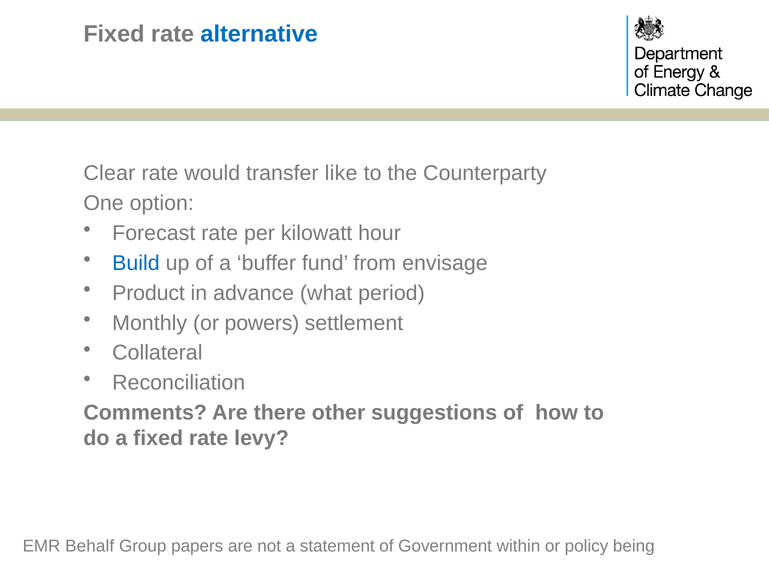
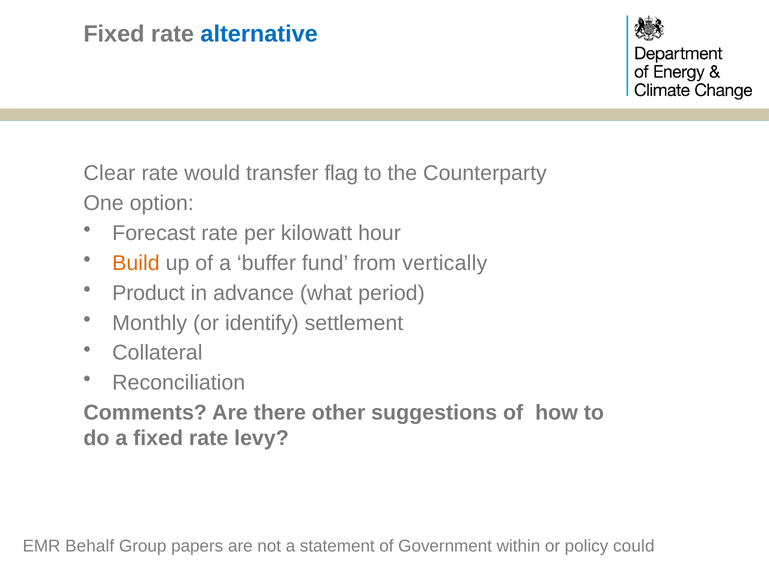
like: like -> flag
Build colour: blue -> orange
envisage: envisage -> vertically
powers: powers -> identify
being: being -> could
